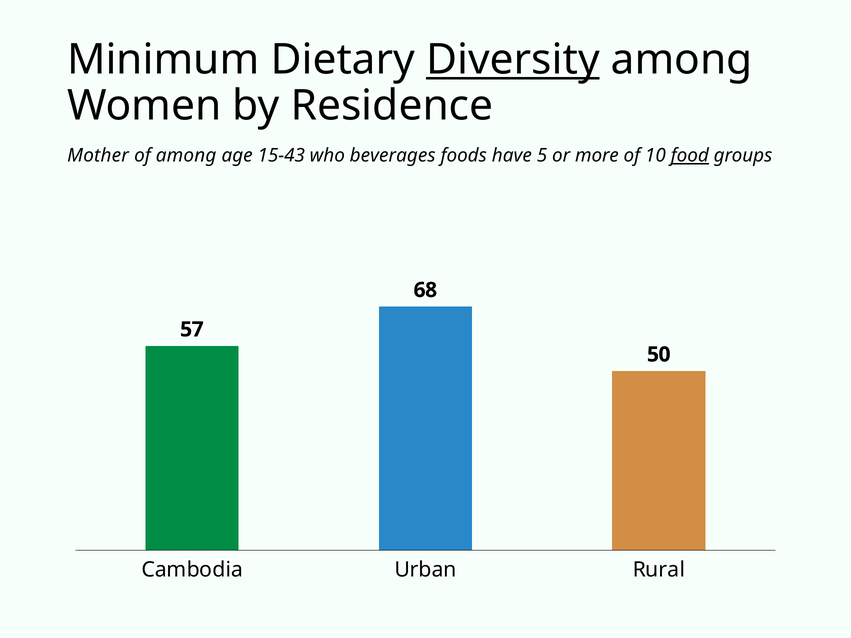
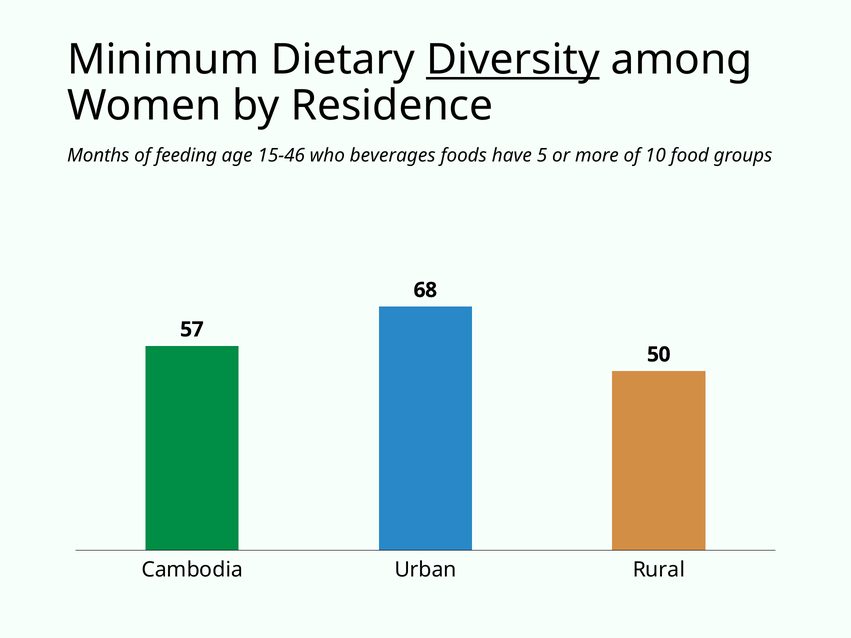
Mother: Mother -> Months
of among: among -> feeding
15-43: 15-43 -> 15-46
food underline: present -> none
